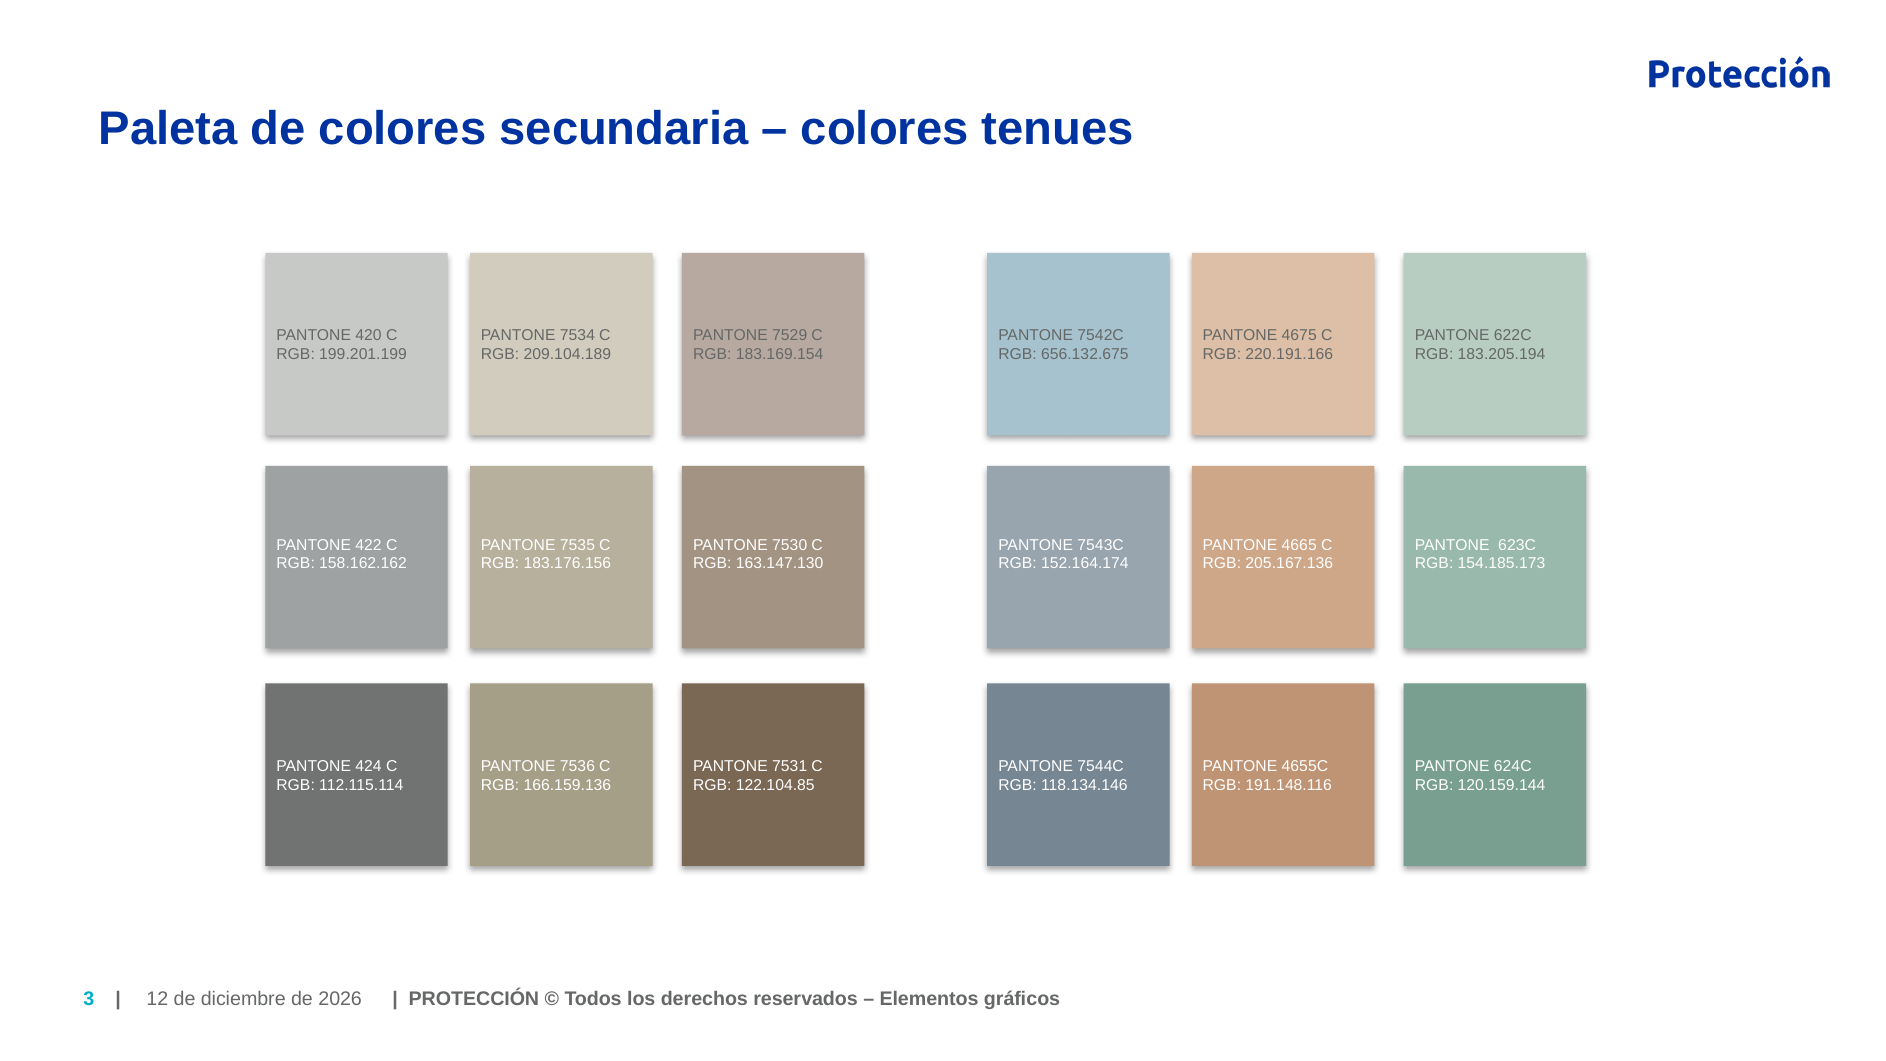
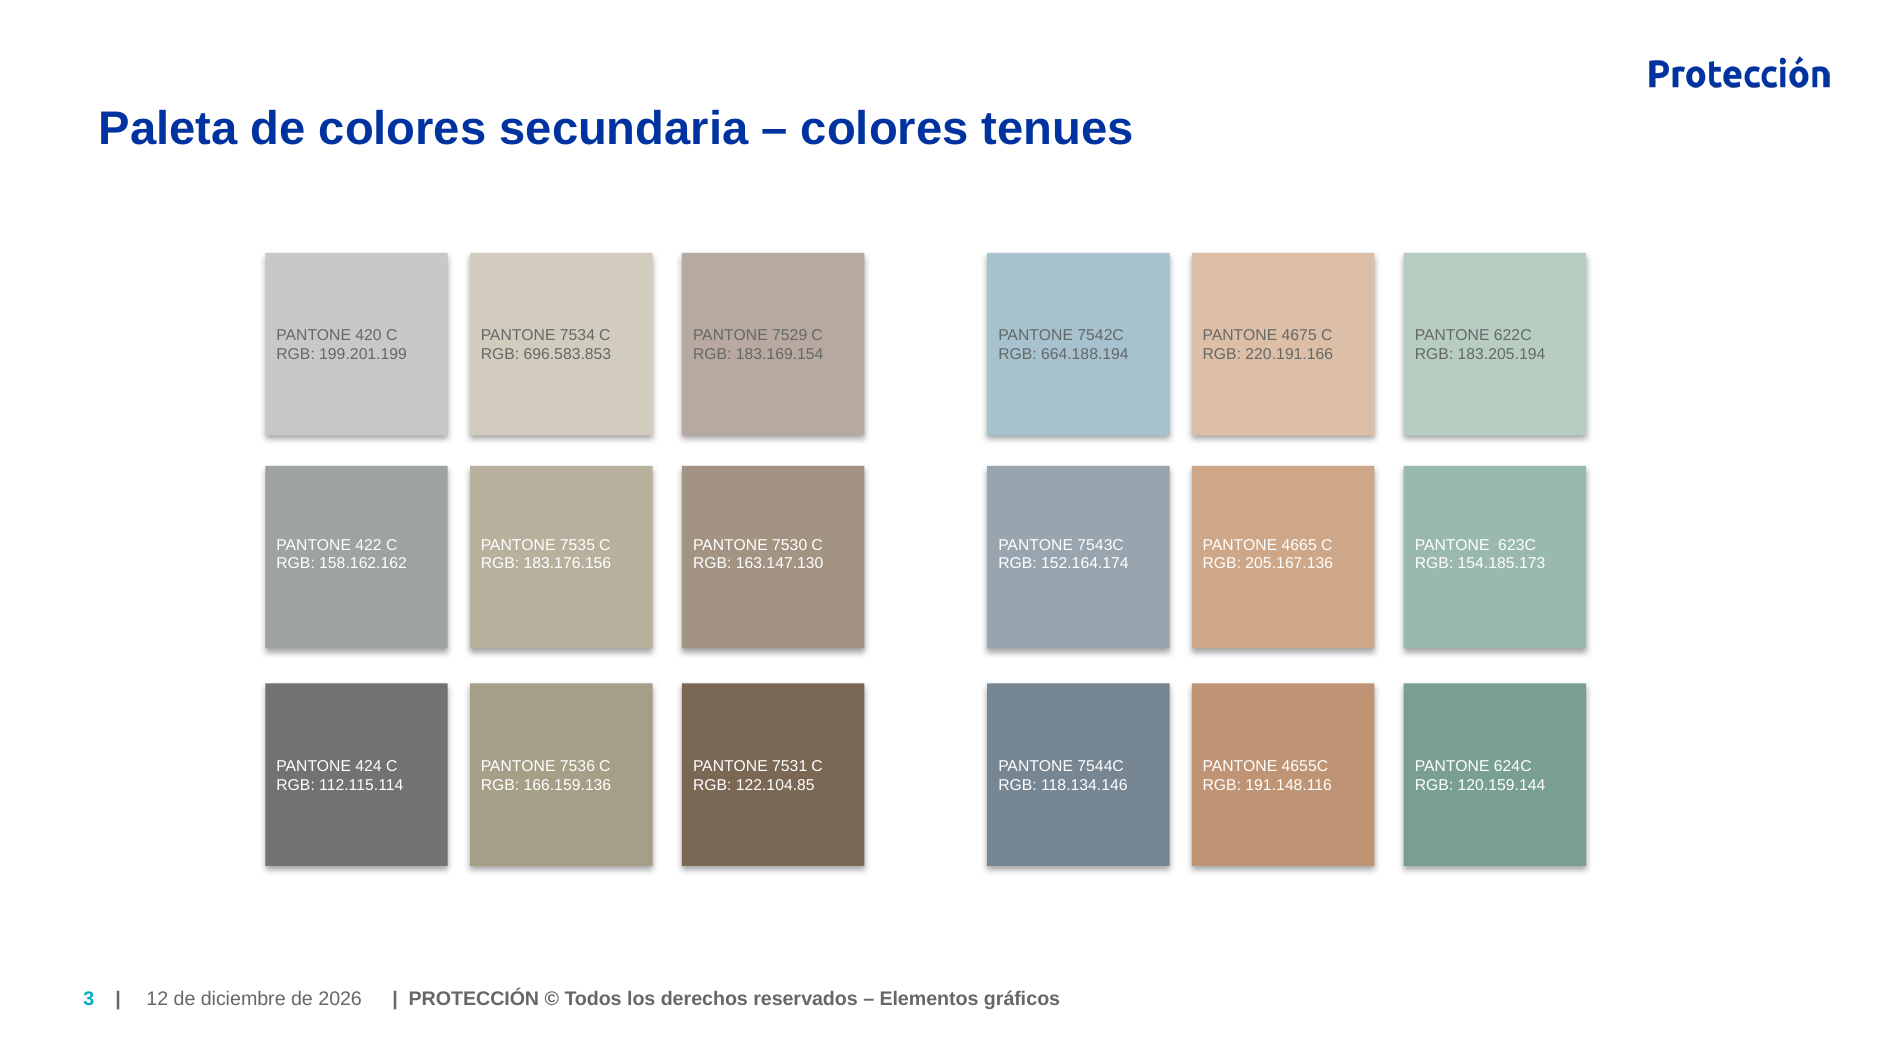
209.104.189: 209.104.189 -> 696.583.853
656.132.675: 656.132.675 -> 664.188.194
